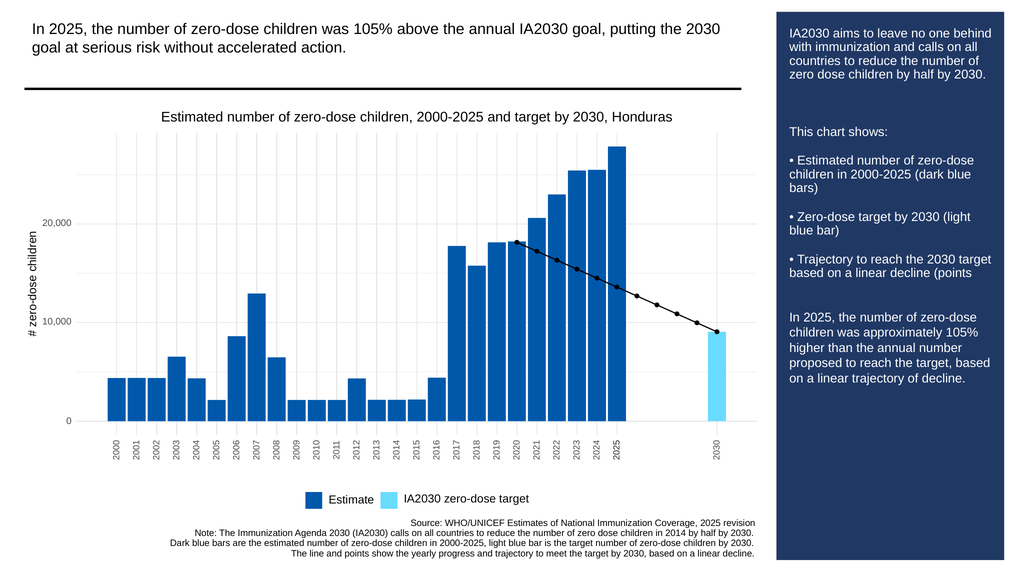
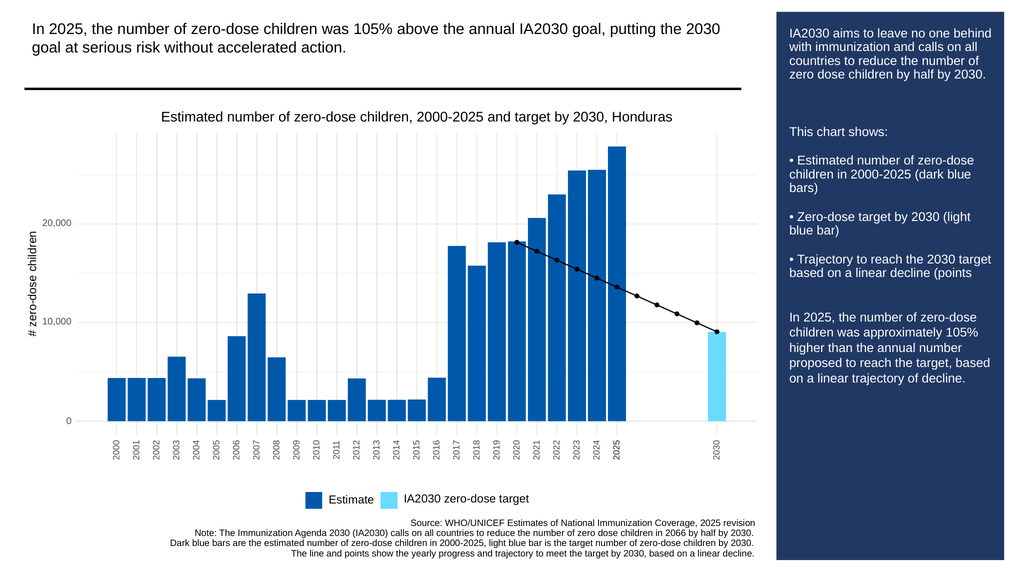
2014: 2014 -> 2066
